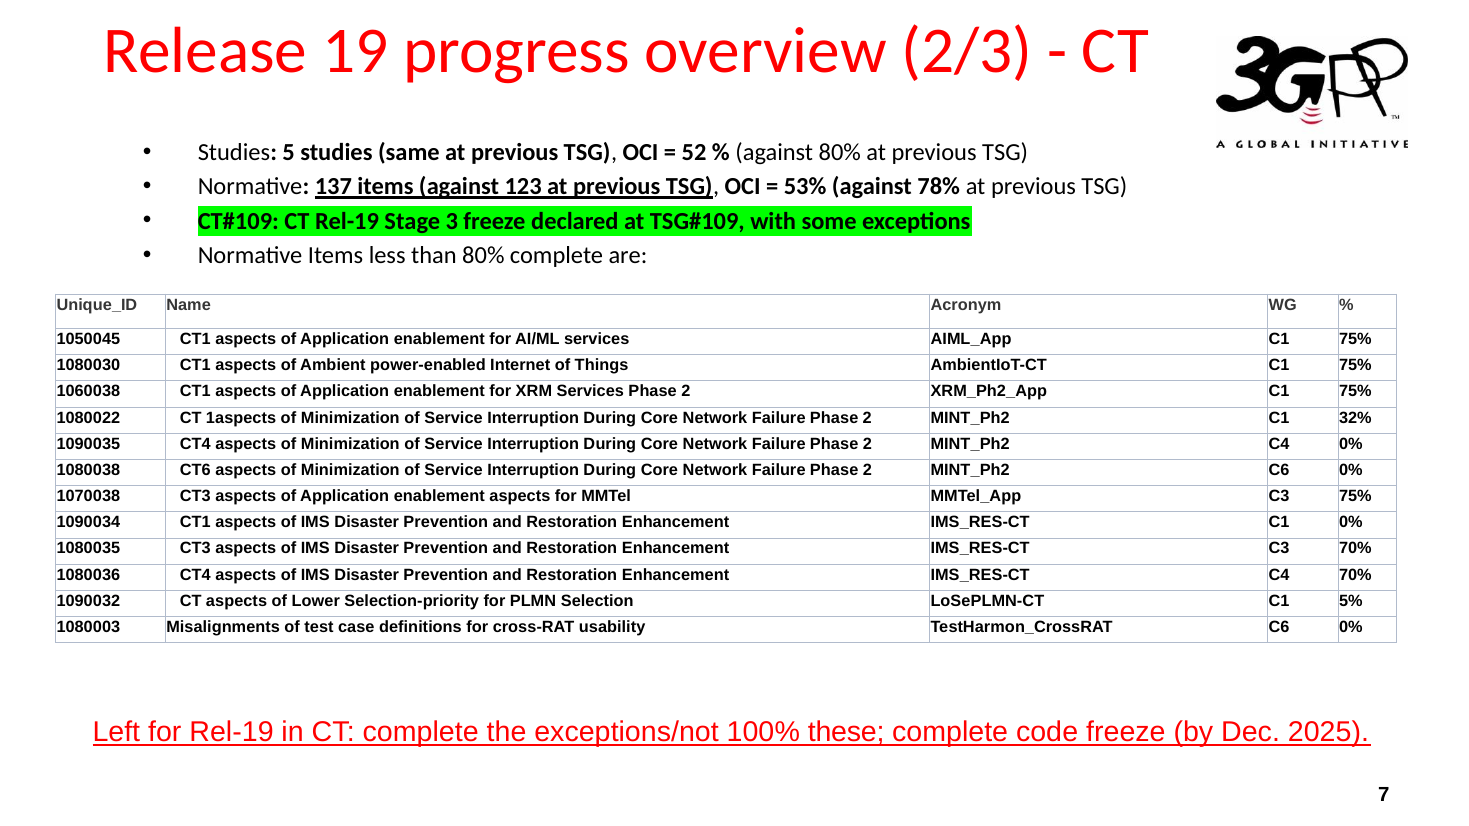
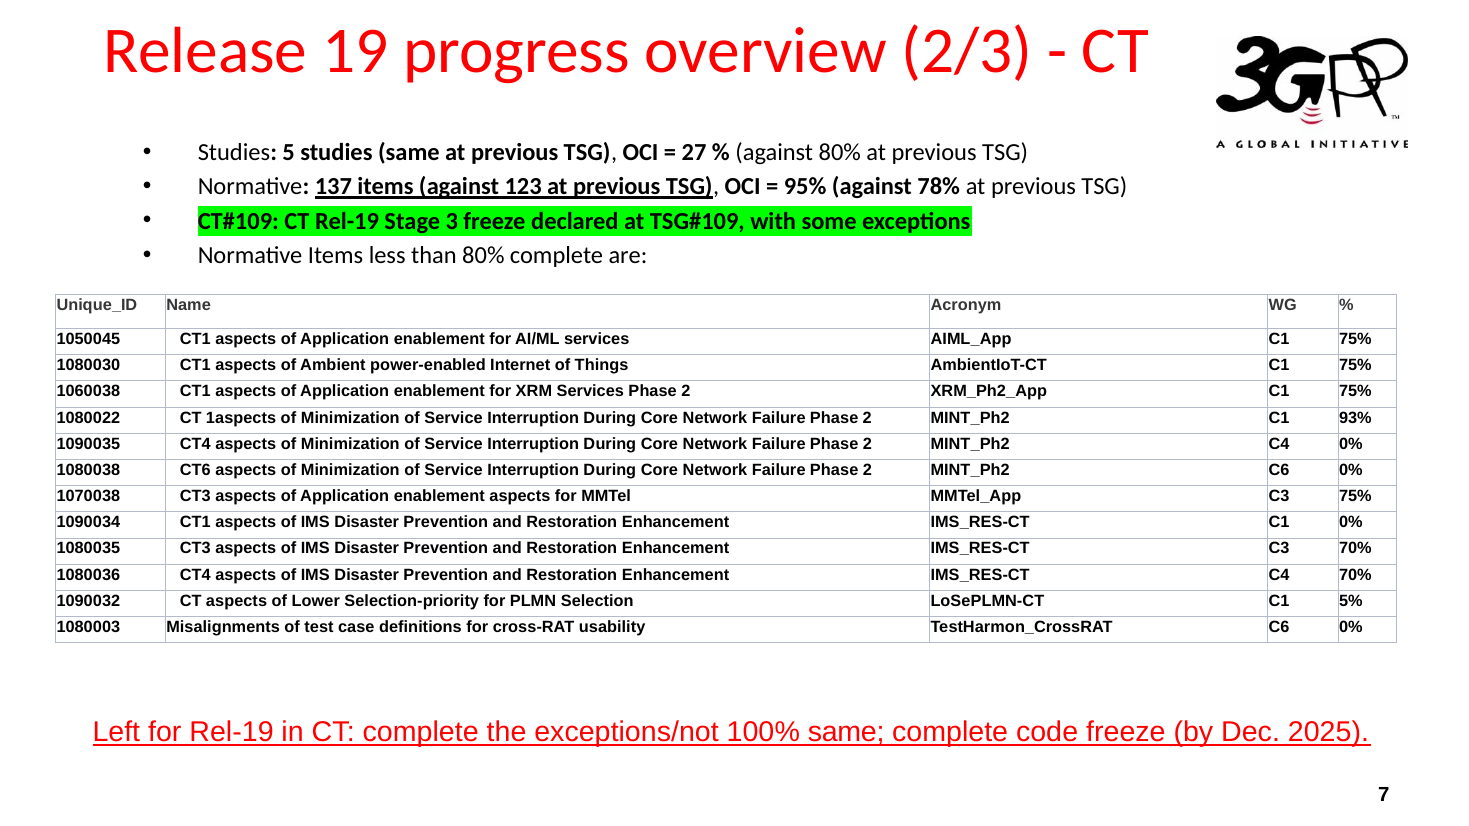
52: 52 -> 27
53%: 53% -> 95%
32%: 32% -> 93%
100% these: these -> same
